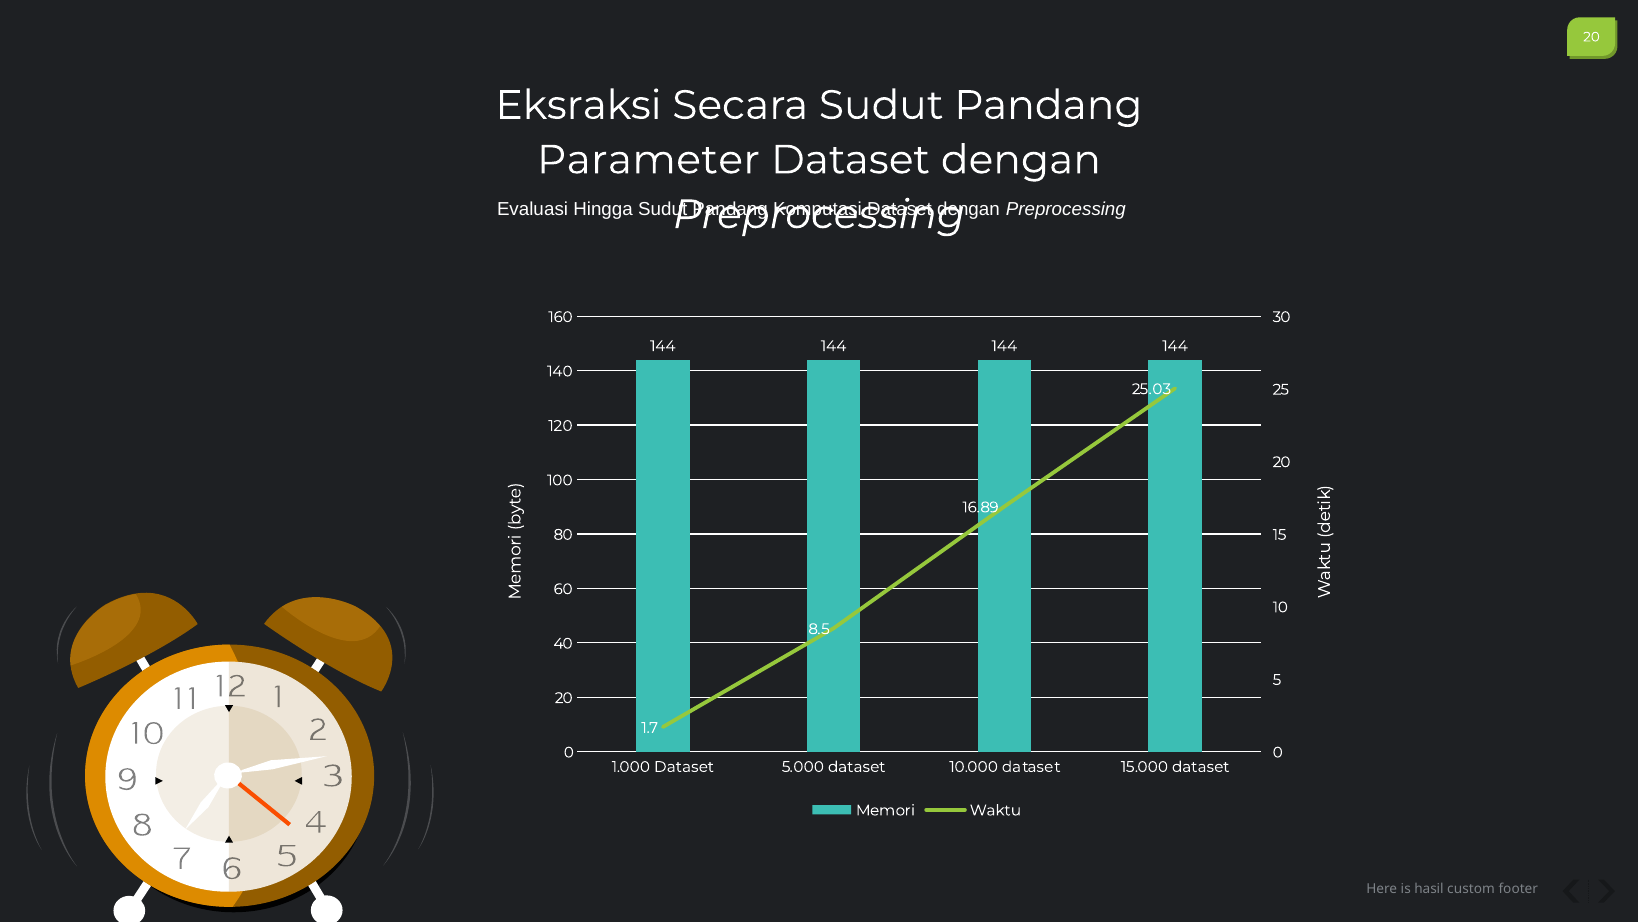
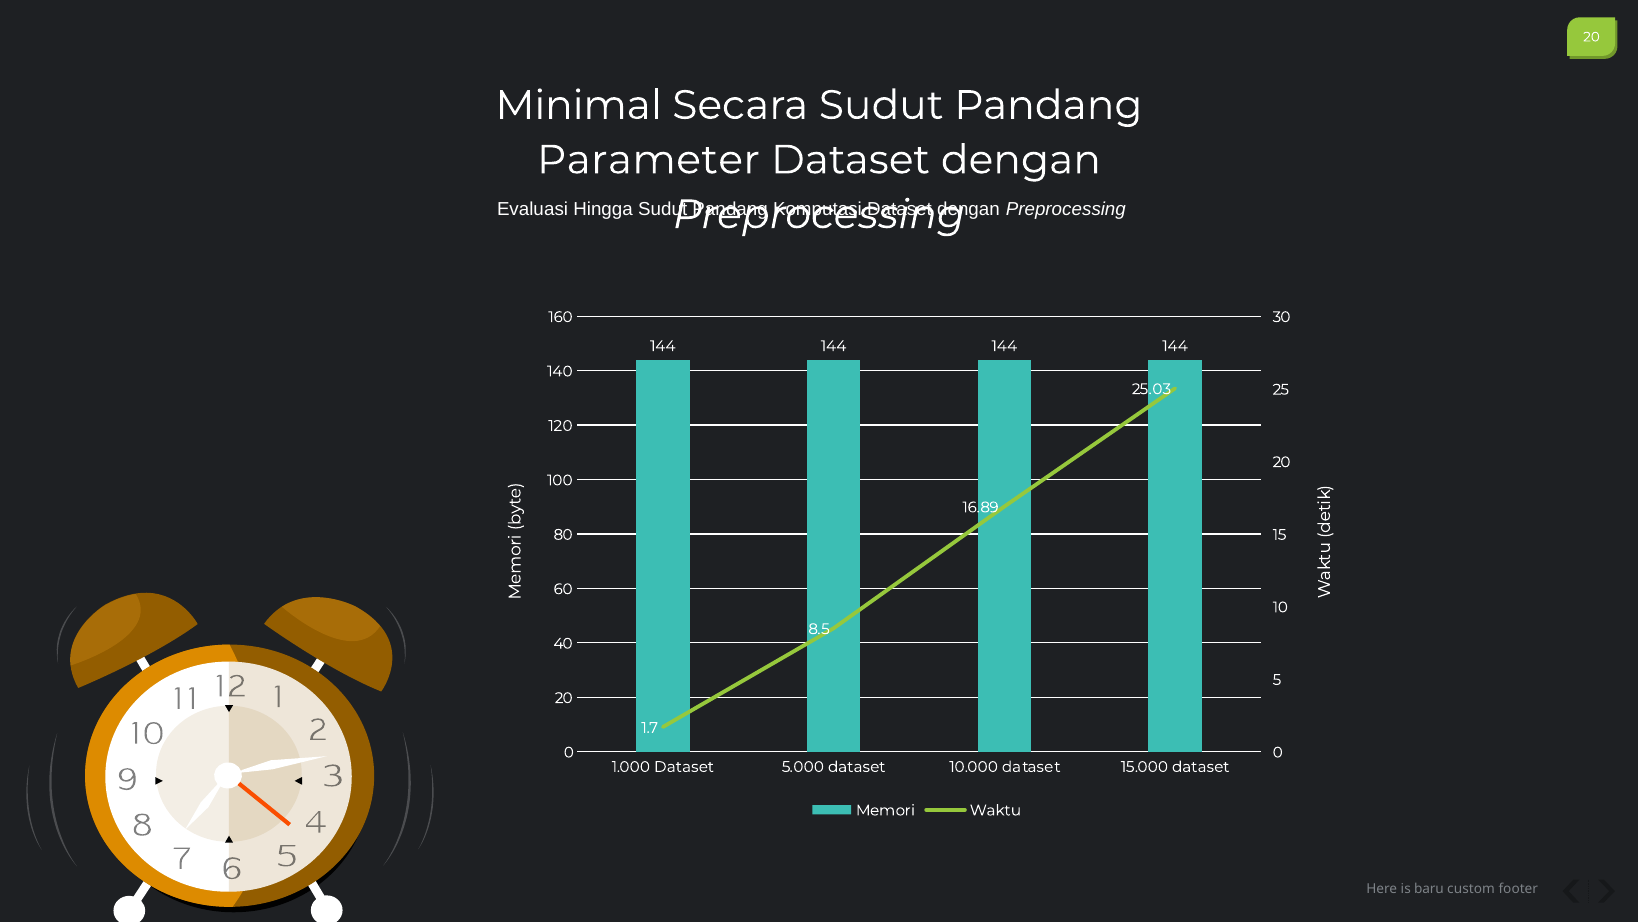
Eksraksi: Eksraksi -> Minimal
hasil: hasil -> baru
